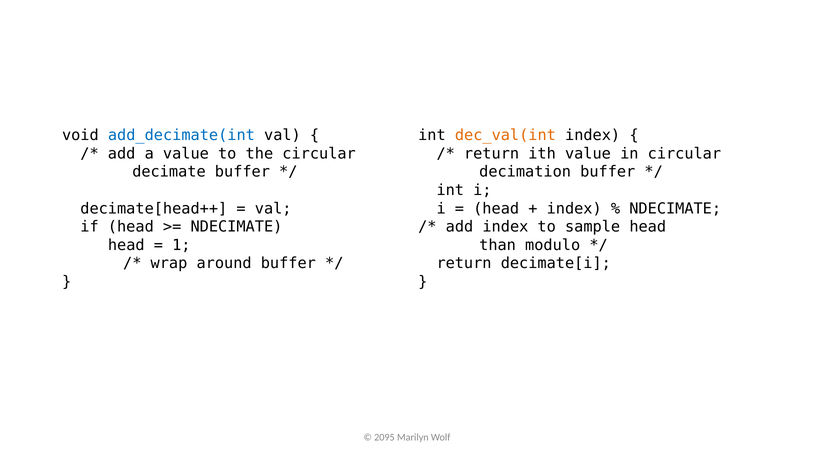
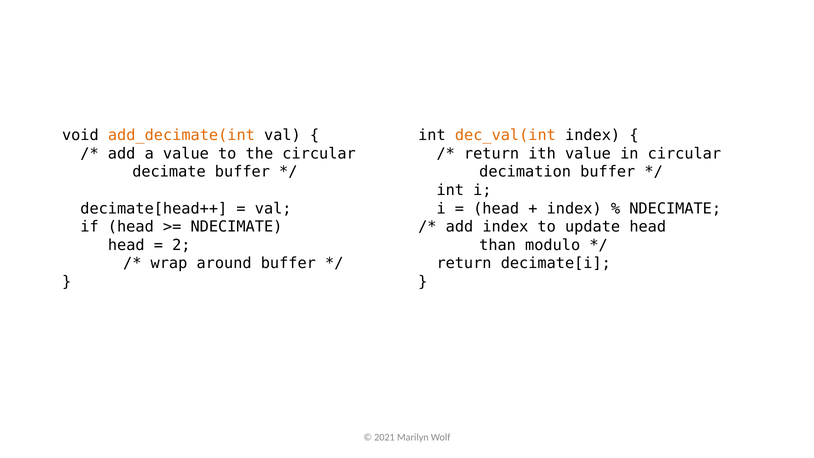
add_decimate(int colour: blue -> orange
sample: sample -> update
1: 1 -> 2
2095: 2095 -> 2021
